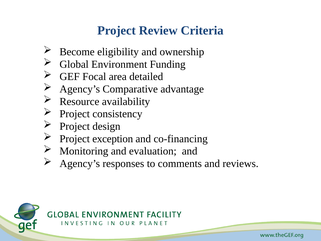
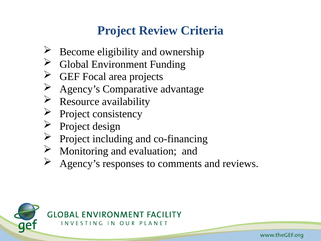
detailed: detailed -> projects
exception: exception -> including
